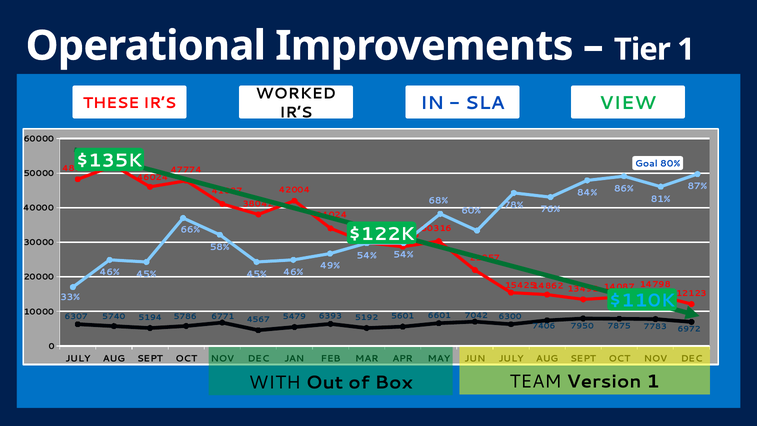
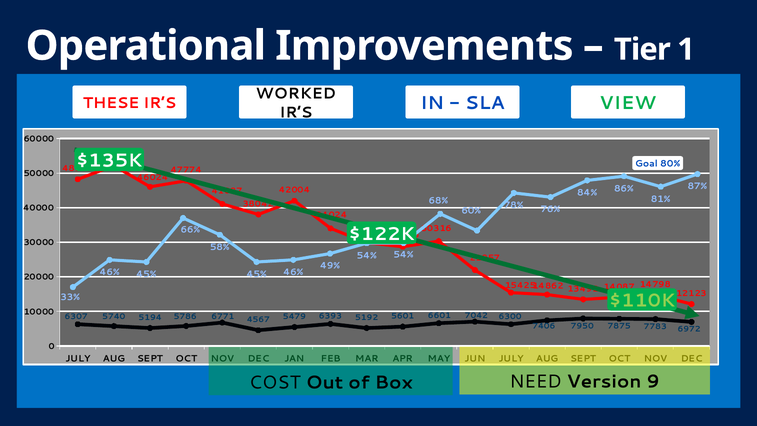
$110K colour: light blue -> light green
WITH: WITH -> COST
TEAM: TEAM -> NEED
Version 1: 1 -> 9
